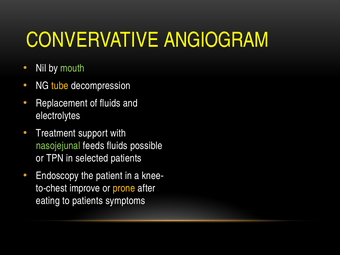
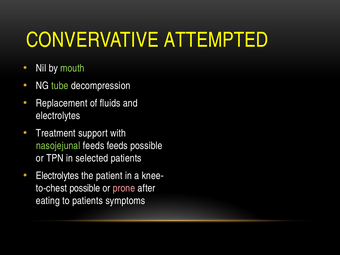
ANGIOGRAM: ANGIOGRAM -> ATTEMPTED
tube colour: yellow -> light green
feeds fluids: fluids -> feeds
Endoscopy at (57, 176): Endoscopy -> Electrolytes
improve at (85, 188): improve -> possible
prone colour: yellow -> pink
